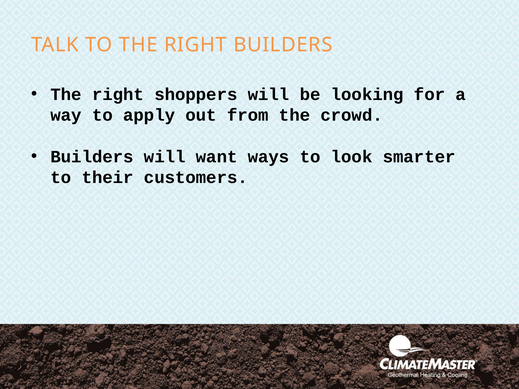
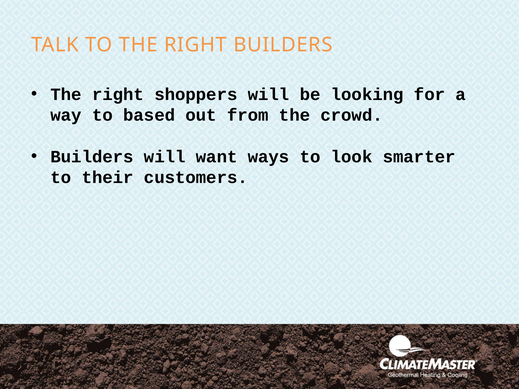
apply: apply -> based
